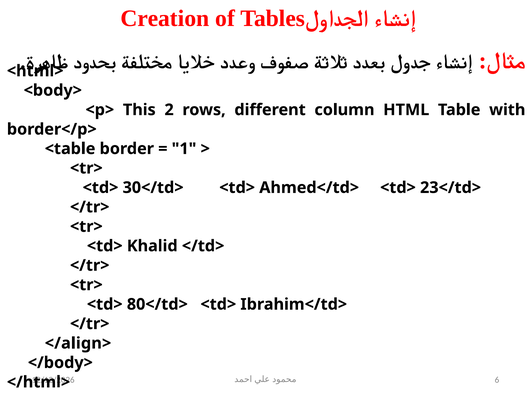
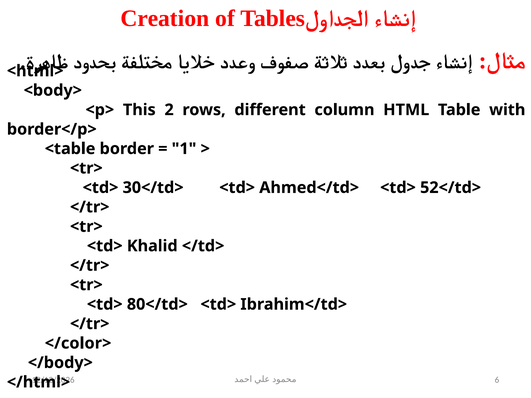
23</td>: 23</td> -> 52</td>
</align>: </align> -> </color>
